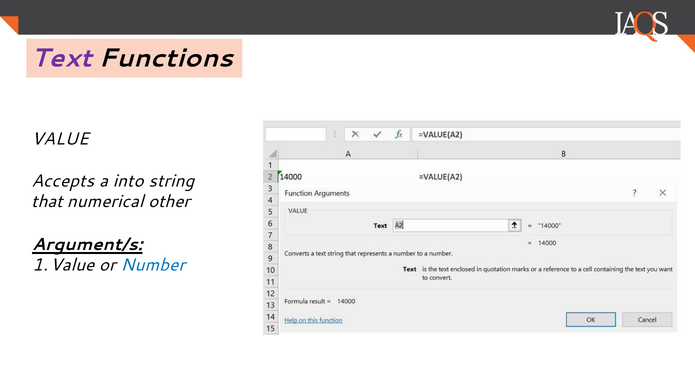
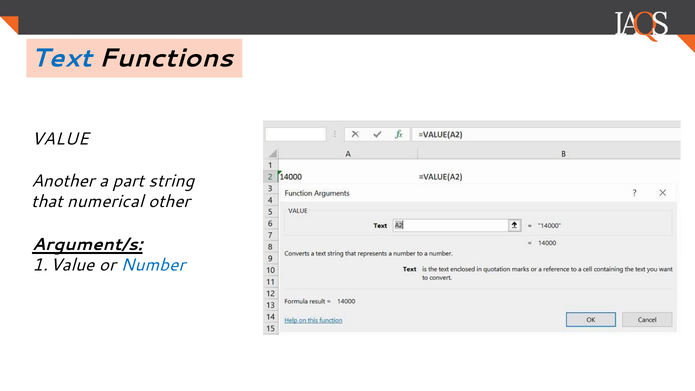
Text colour: purple -> blue
Accepts: Accepts -> Another
into: into -> part
